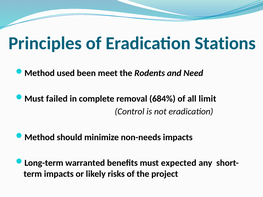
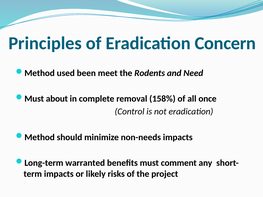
Stations: Stations -> Concern
failed: failed -> about
684%: 684% -> 158%
limit: limit -> once
expected: expected -> comment
